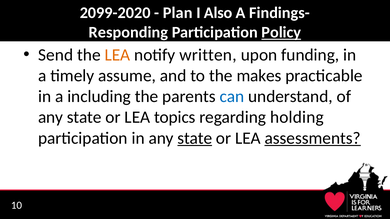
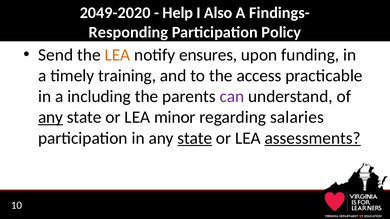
2099-2020: 2099-2020 -> 2049-2020
Plan: Plan -> Help
Policy underline: present -> none
written: written -> ensures
assume: assume -> training
makes: makes -> access
can colour: blue -> purple
any at (51, 117) underline: none -> present
topics: topics -> minor
holding: holding -> salaries
